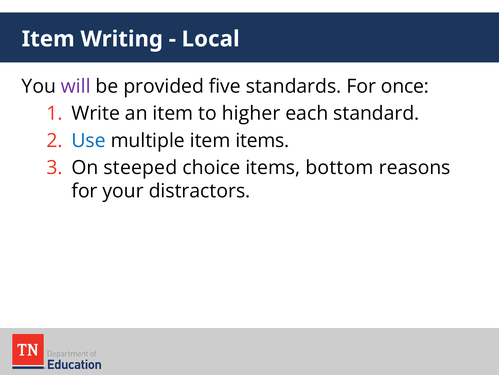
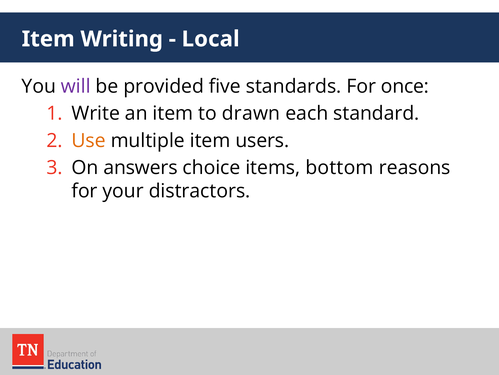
higher: higher -> drawn
Use colour: blue -> orange
item items: items -> users
steeped: steeped -> answers
